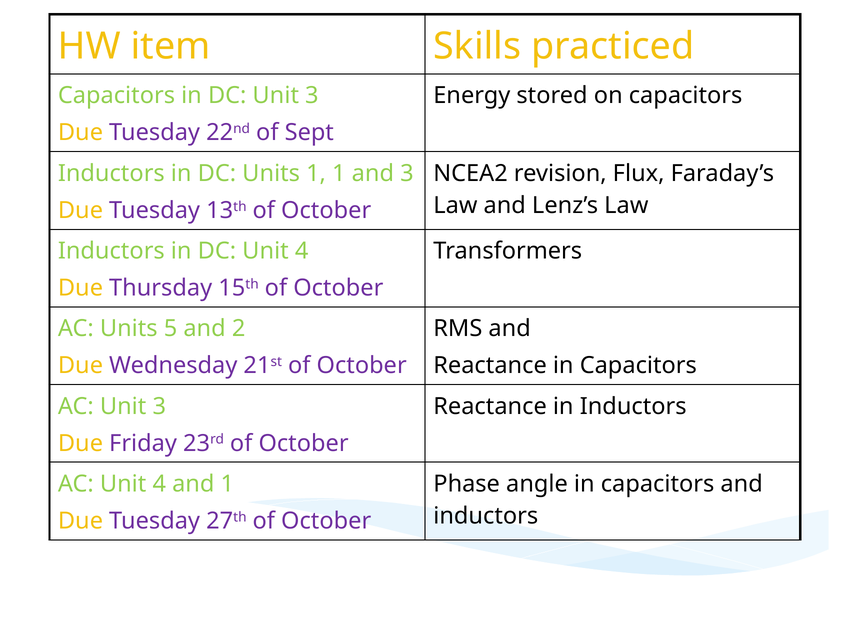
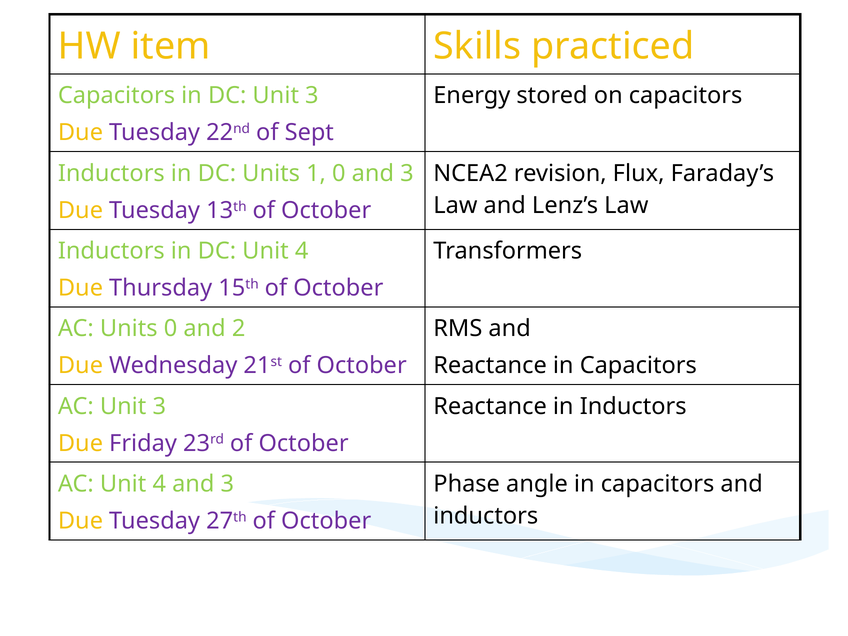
1 1: 1 -> 0
Units 5: 5 -> 0
4 and 1: 1 -> 3
